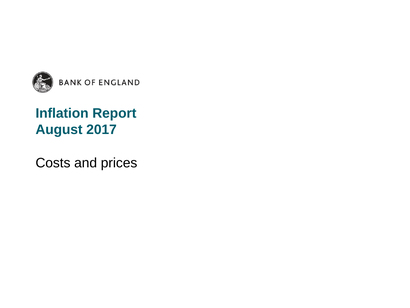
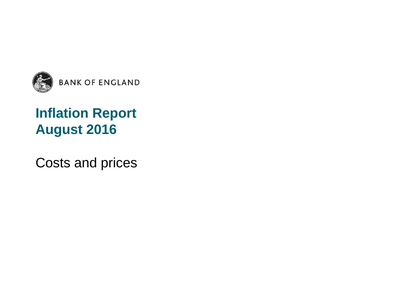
2017: 2017 -> 2016
